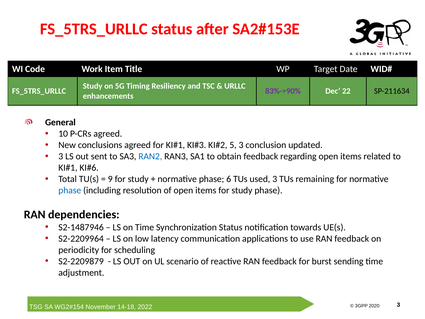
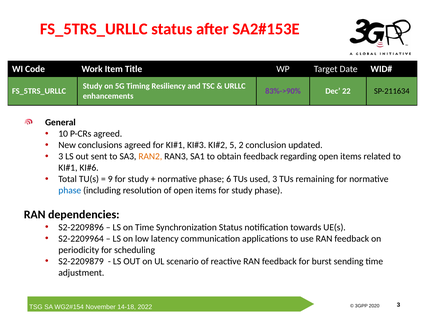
5 3: 3 -> 2
RAN2 colour: blue -> orange
S2-1487946: S2-1487946 -> S2-2209896
